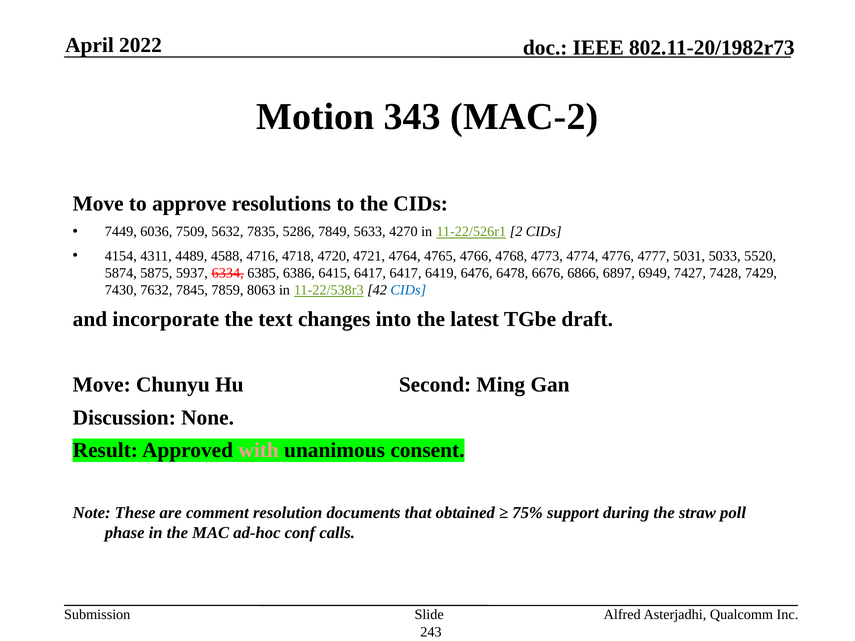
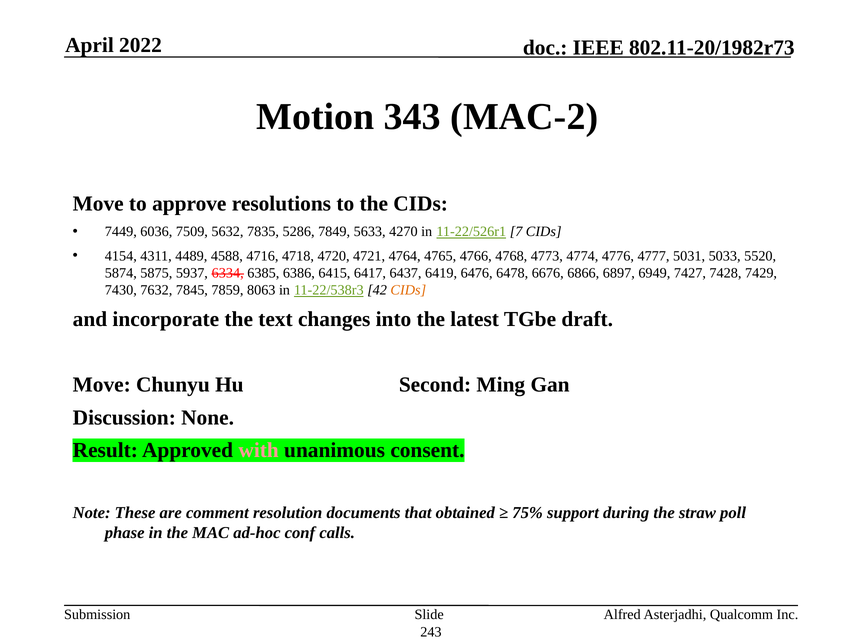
2: 2 -> 7
6417 6417: 6417 -> 6437
CIDs at (408, 290) colour: blue -> orange
